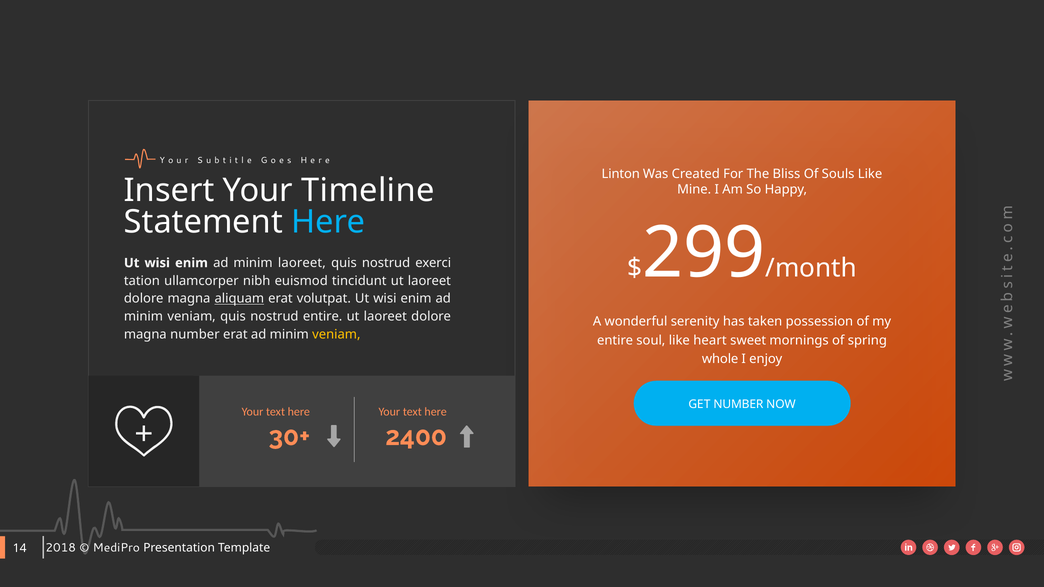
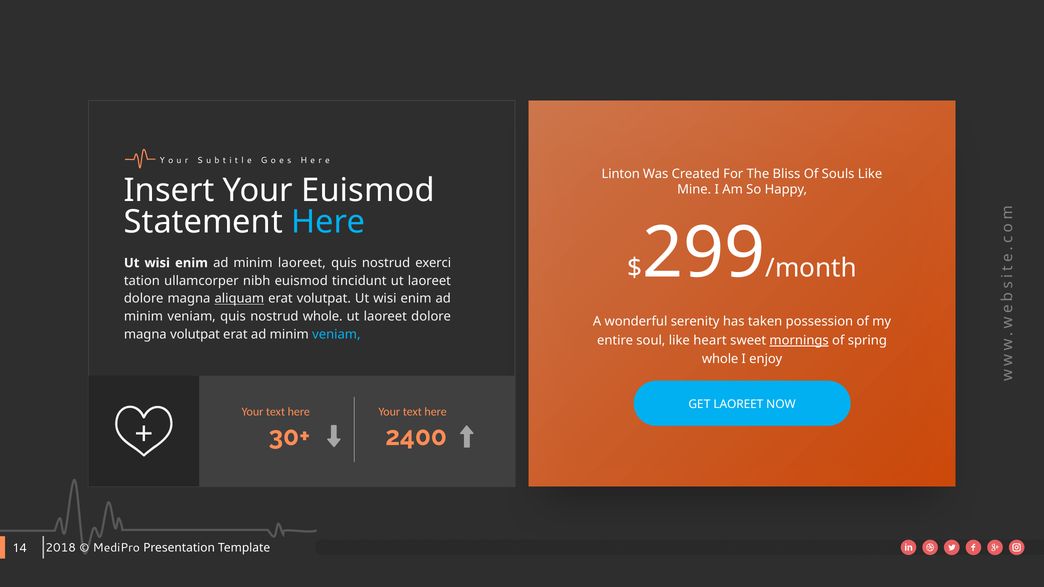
Your Timeline: Timeline -> Euismod
nostrud entire: entire -> whole
magna number: number -> volutpat
veniam at (336, 334) colour: yellow -> light blue
mornings underline: none -> present
GET NUMBER: NUMBER -> LAOREET
